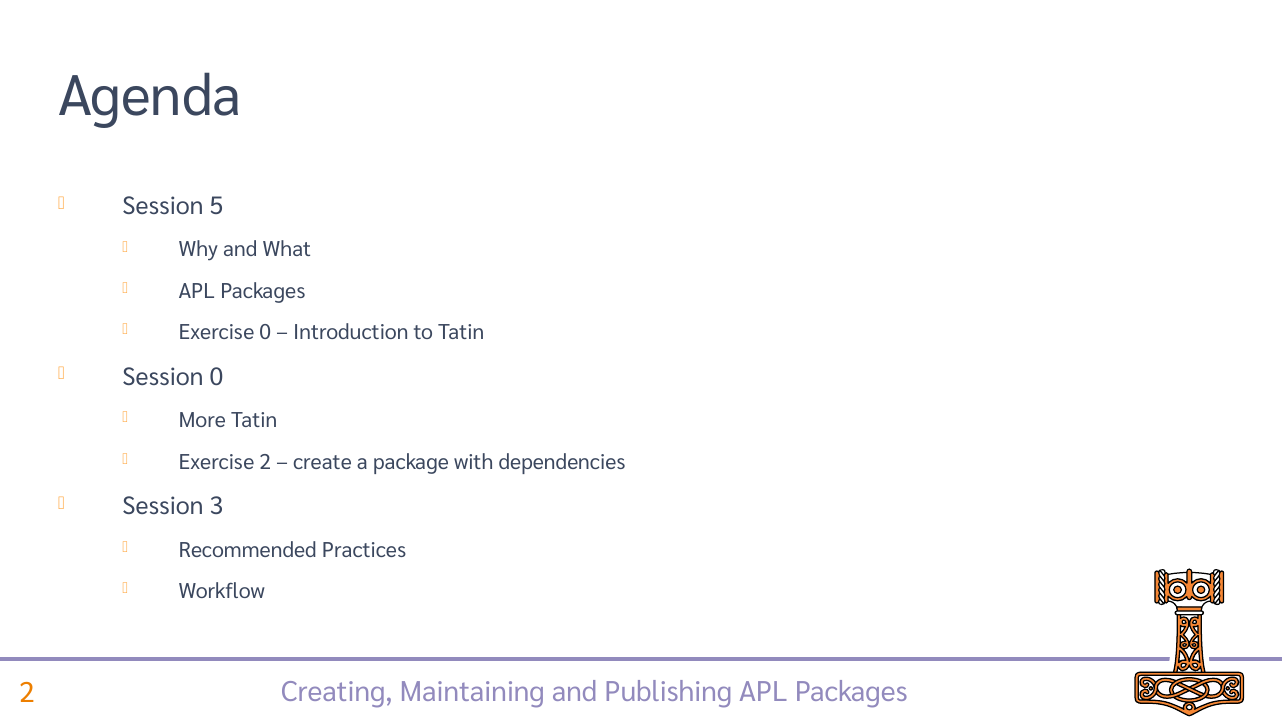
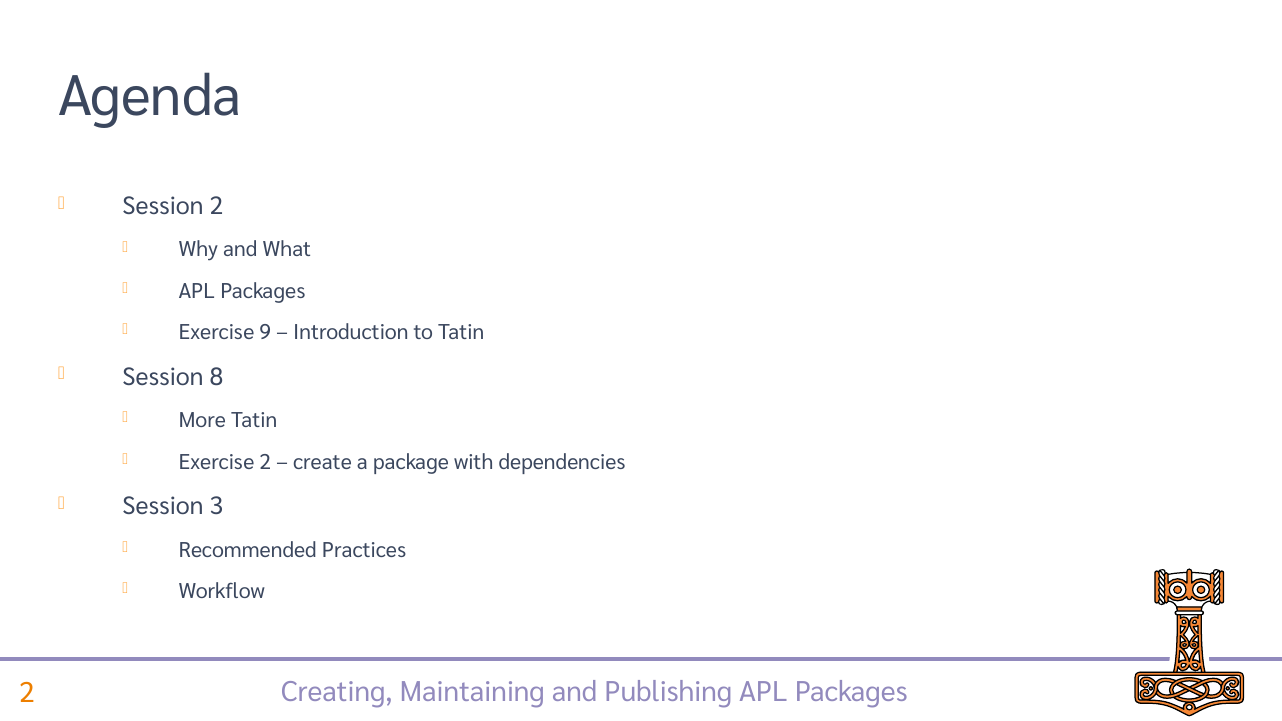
Session 5: 5 -> 2
Exercise 0: 0 -> 9
Session 0: 0 -> 8
